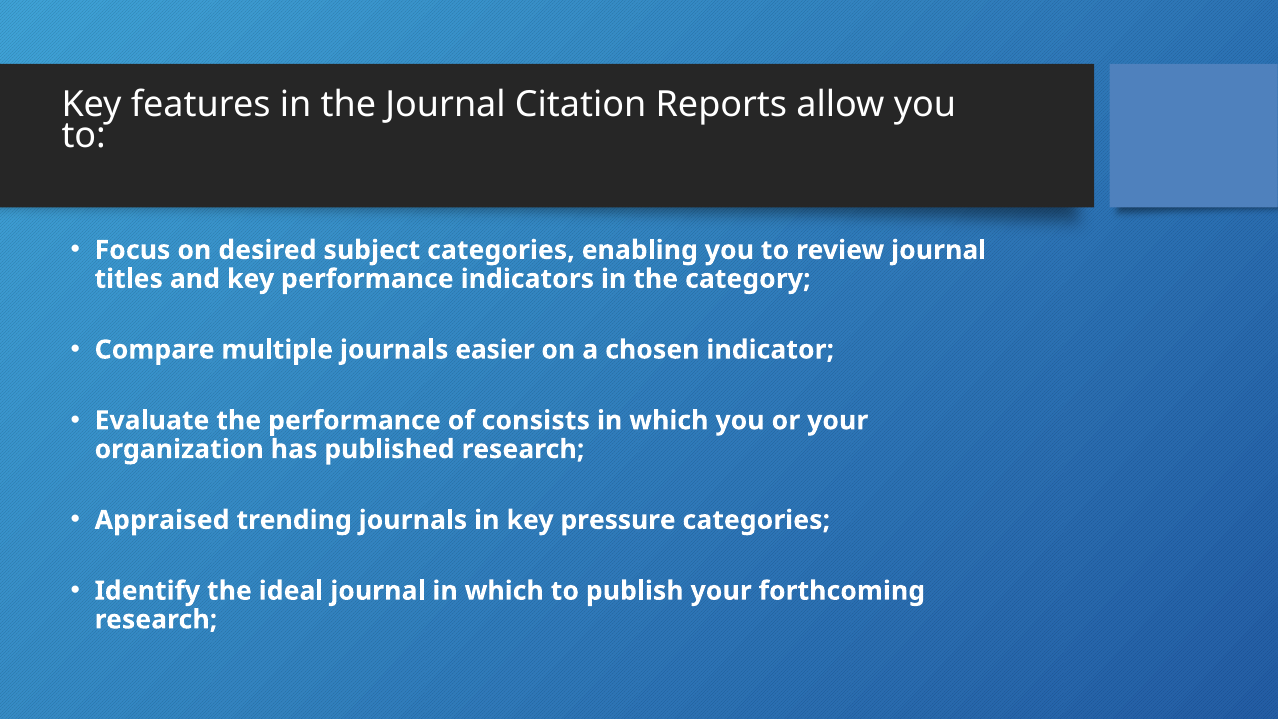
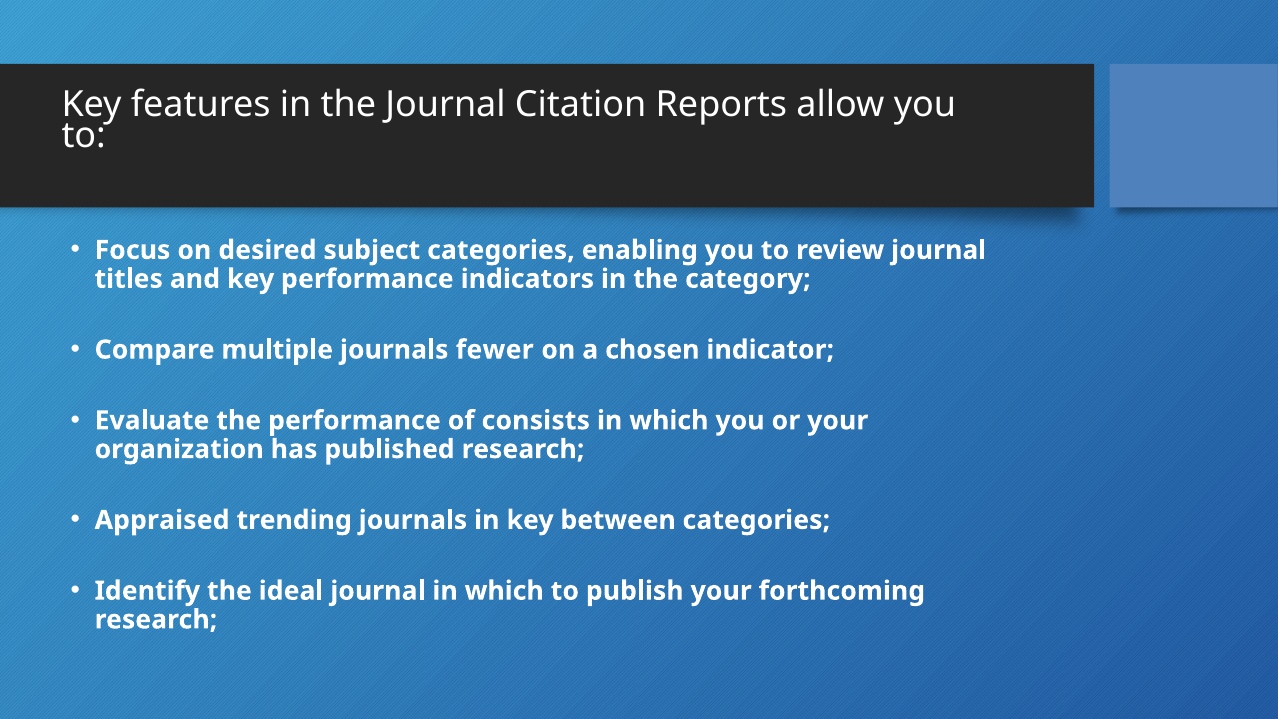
easier: easier -> fewer
pressure: pressure -> between
